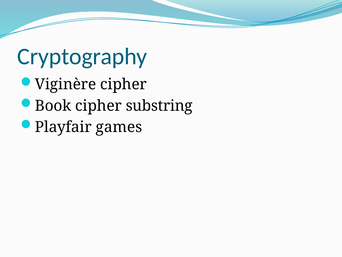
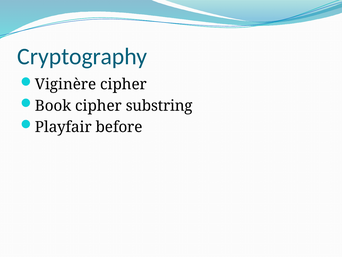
games: games -> before
